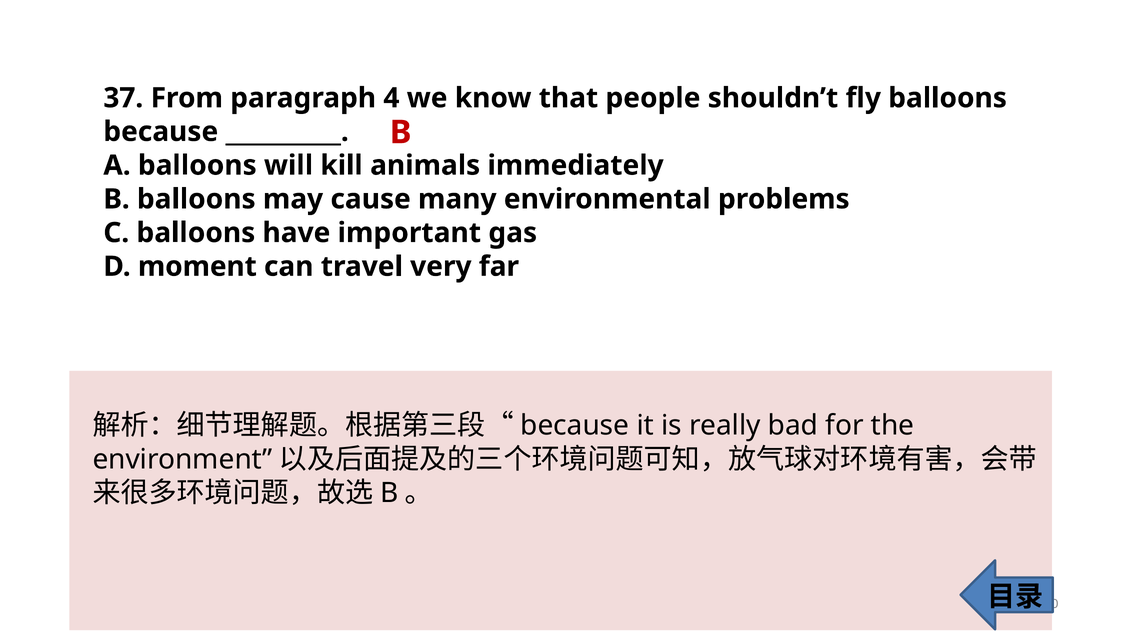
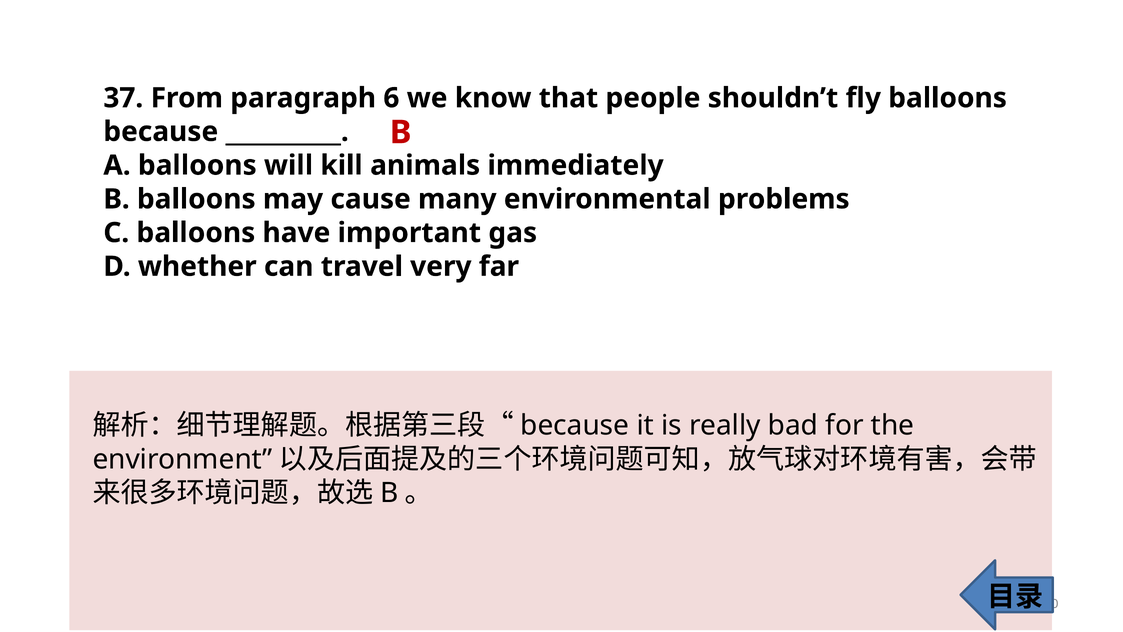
4: 4 -> 6
moment: moment -> whether
